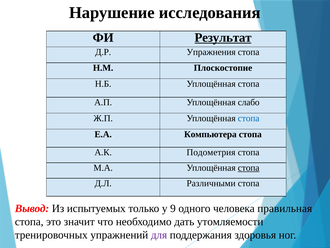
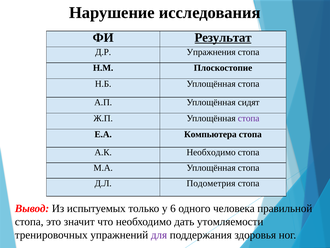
слабо: слабо -> сидят
стопа at (249, 118) colour: blue -> purple
А.К Подометрия: Подометрия -> Необходимо
стопа at (249, 168) underline: present -> none
Различными: Различными -> Подометрия
9: 9 -> 6
правильная: правильная -> правильной
